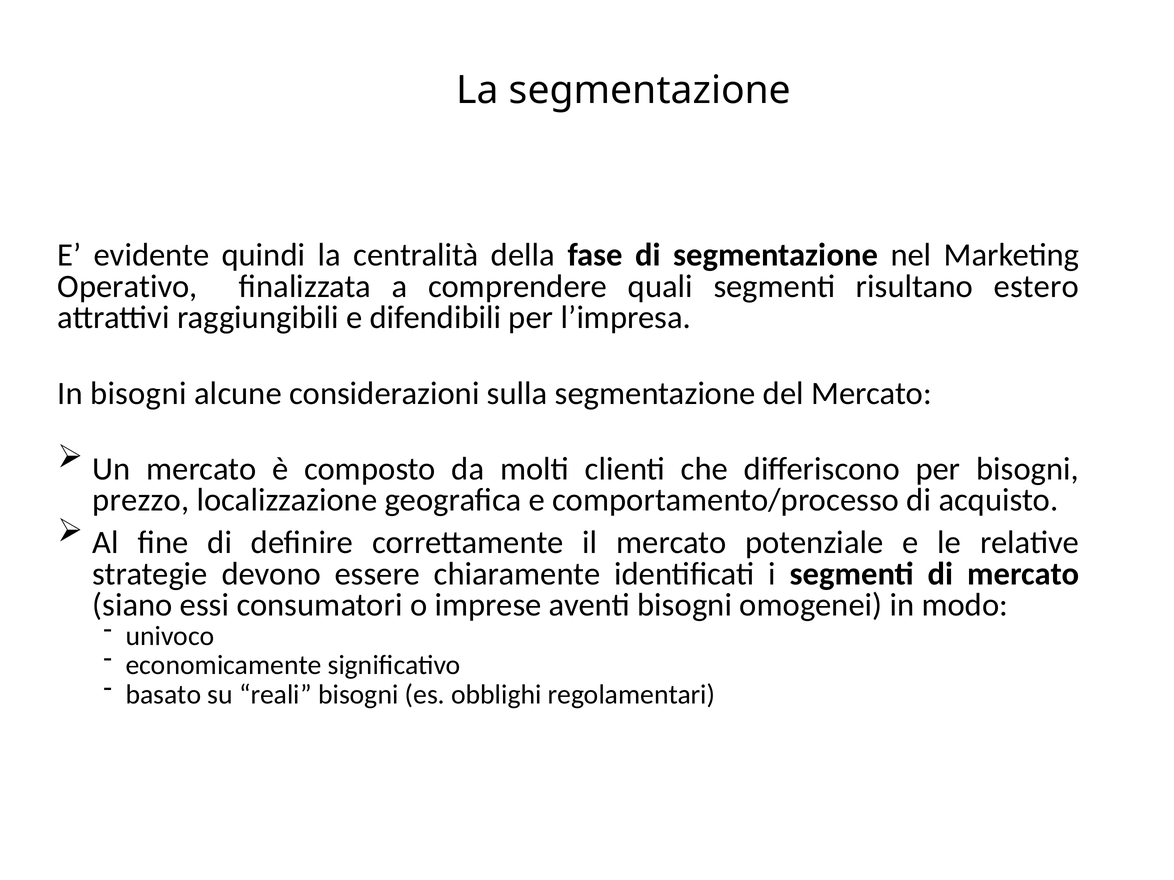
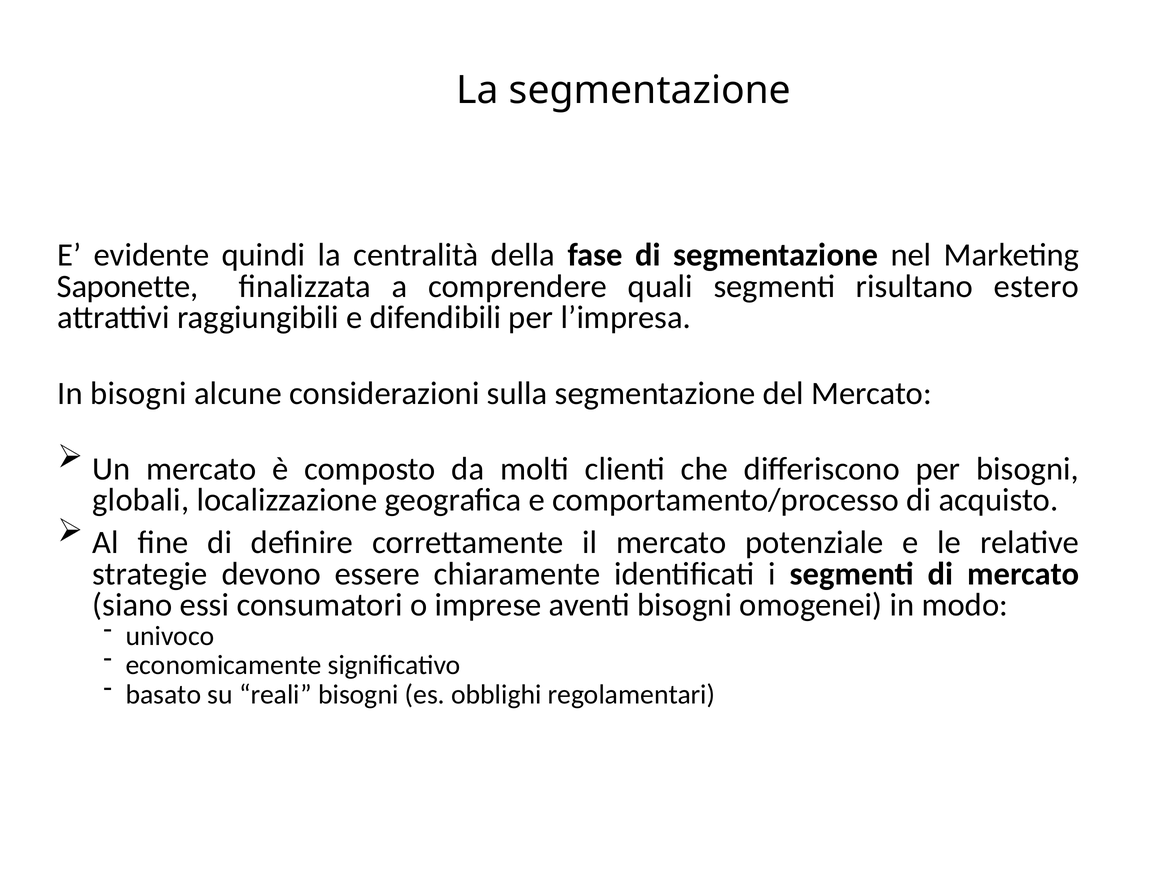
Operativo: Operativo -> Saponette
prezzo: prezzo -> globali
